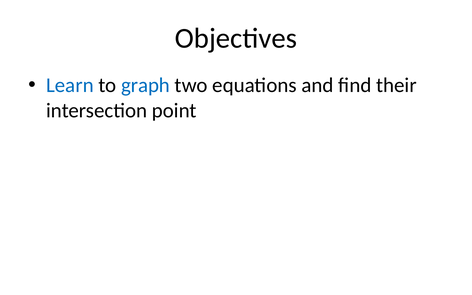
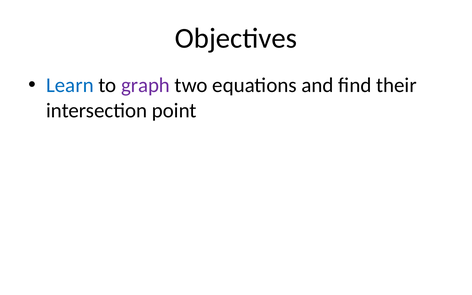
graph colour: blue -> purple
